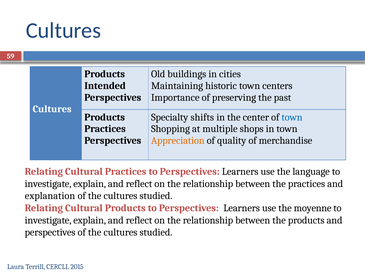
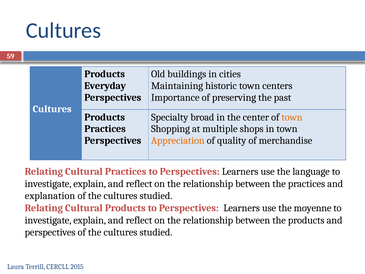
Intended: Intended -> Everyday
shifts: shifts -> broad
town at (292, 117) colour: blue -> orange
